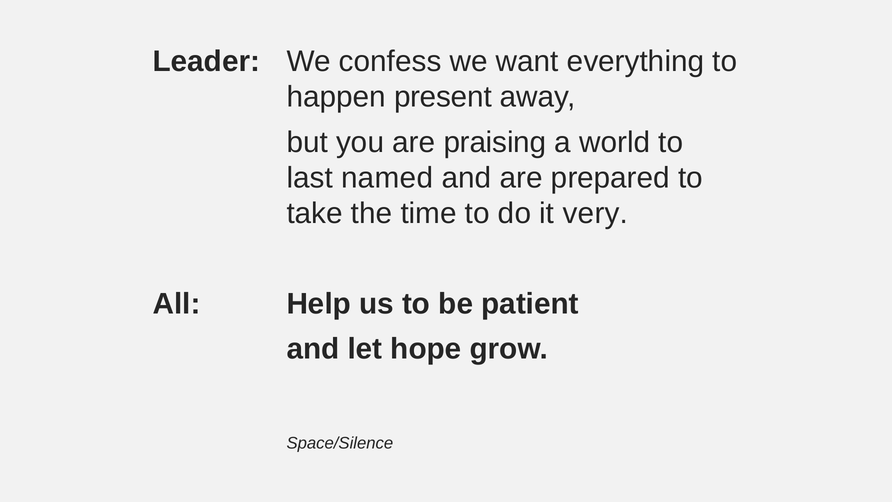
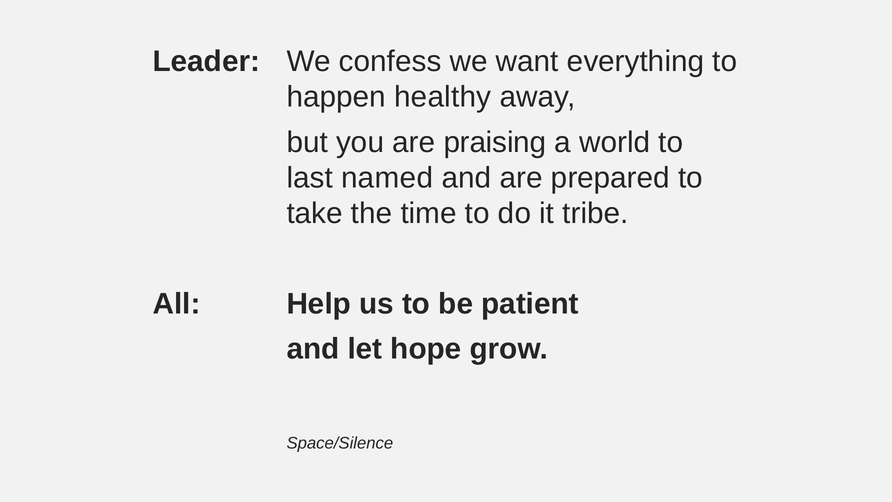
present: present -> healthy
very: very -> tribe
